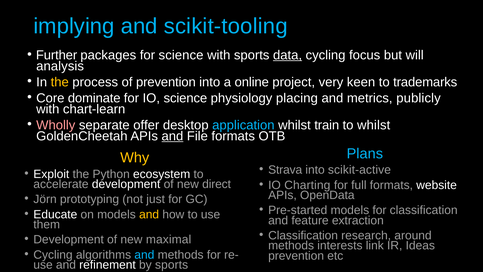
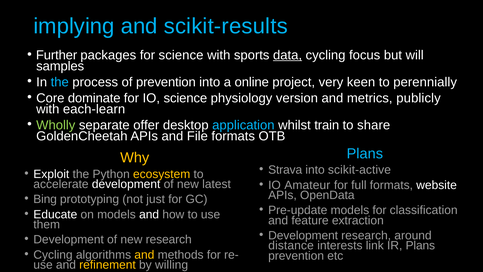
scikit-tooling: scikit-tooling -> scikit-results
analysis: analysis -> samples
the at (60, 82) colour: yellow -> light blue
trademarks: trademarks -> perennially
placing: placing -> version
chart-learn: chart-learn -> each-learn
Wholly colour: pink -> light green
to whilst: whilst -> share
and at (172, 136) underline: present -> none
ecosystem colour: white -> yellow
Charting: Charting -> Amateur
direct: direct -> latest
Jörn: Jörn -> Bing
Pre-started: Pre-started -> Pre-update
and at (149, 214) colour: yellow -> white
Classification at (303, 235): Classification -> Development
new maximal: maximal -> research
methods at (291, 245): methods -> distance
IR Ideas: Ideas -> Plans
and at (144, 255) colour: light blue -> yellow
refinement colour: white -> yellow
by sports: sports -> willing
